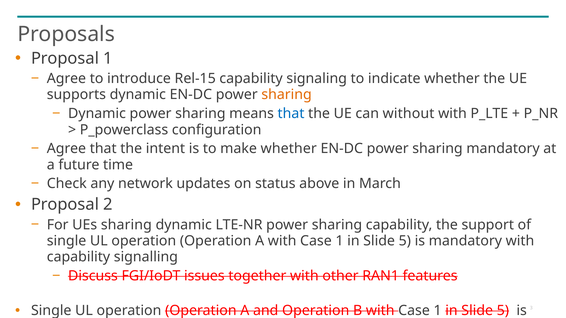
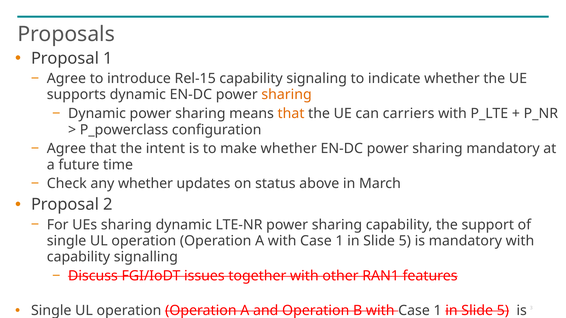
that at (291, 114) colour: blue -> orange
without: without -> carriers
any network: network -> whether
